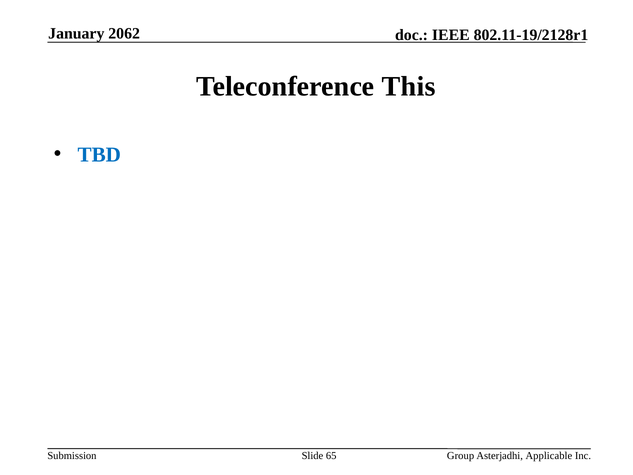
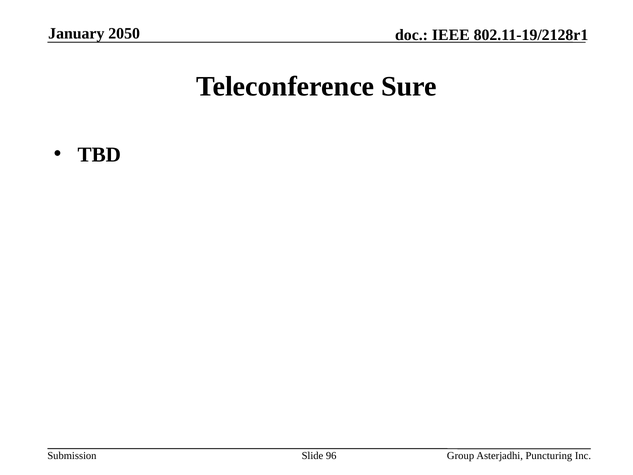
2062: 2062 -> 2050
This: This -> Sure
TBD colour: blue -> black
65: 65 -> 96
Applicable: Applicable -> Puncturing
